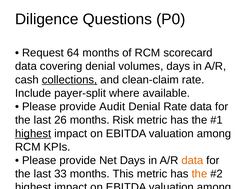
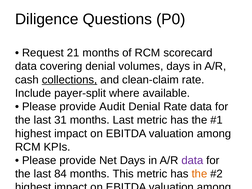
64: 64 -> 21
26: 26 -> 31
months Risk: Risk -> Last
highest at (33, 134) underline: present -> none
data at (192, 160) colour: orange -> purple
33: 33 -> 84
